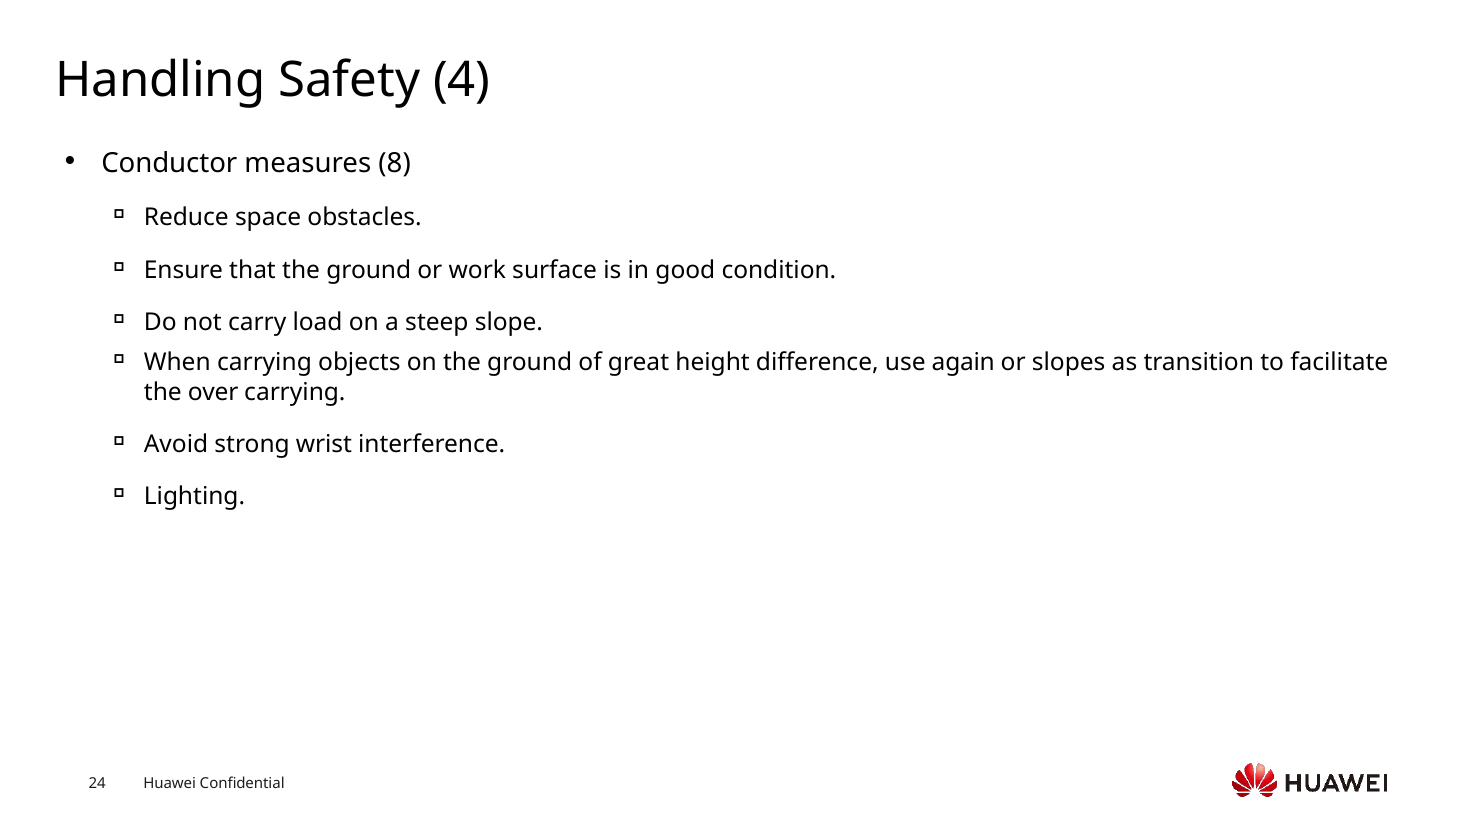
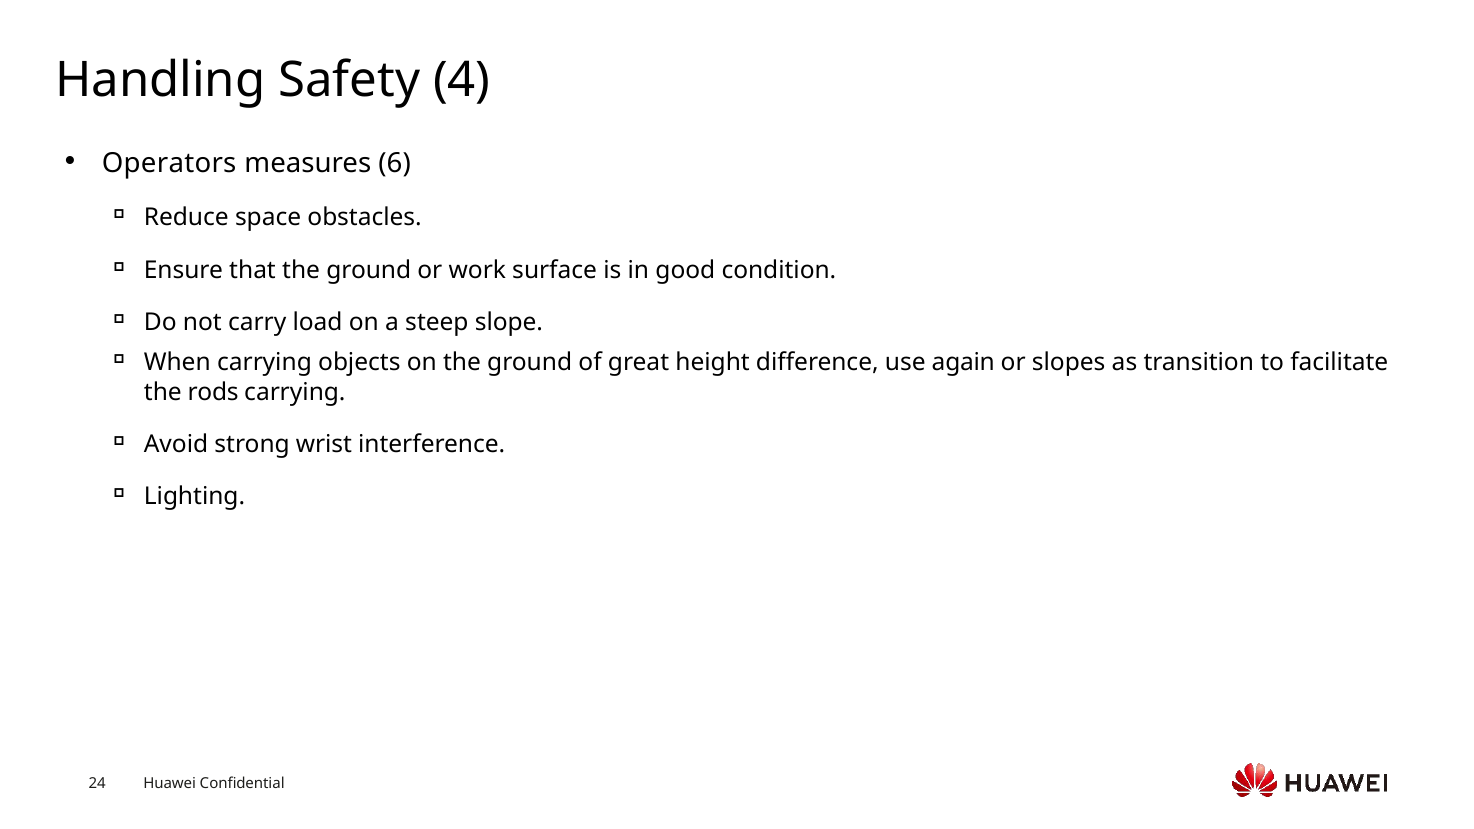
Conductor: Conductor -> Operators
8: 8 -> 6
over: over -> rods
